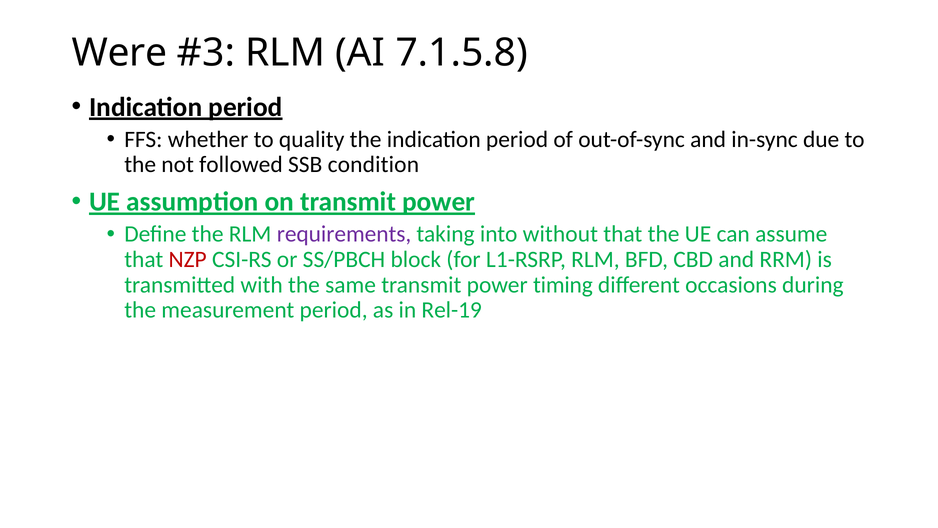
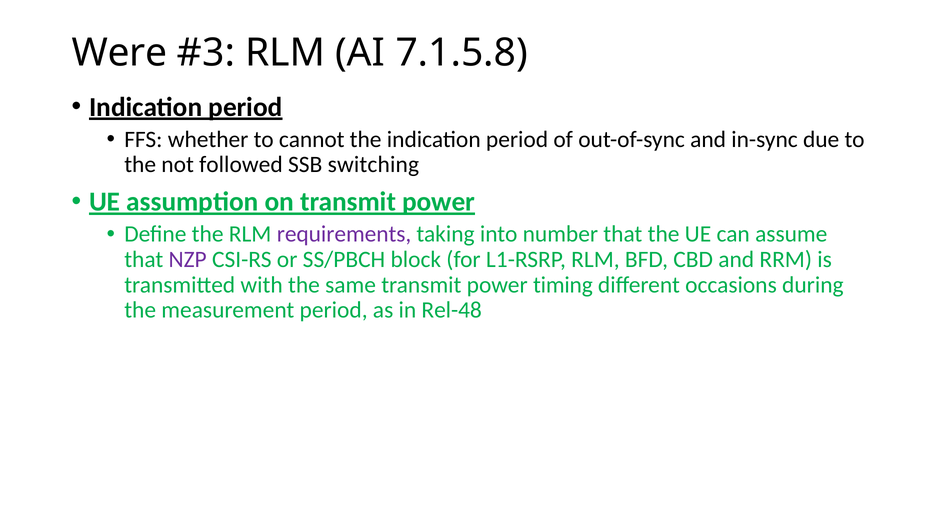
quality: quality -> cannot
condition: condition -> switching
without: without -> number
NZP colour: red -> purple
Rel-19: Rel-19 -> Rel-48
